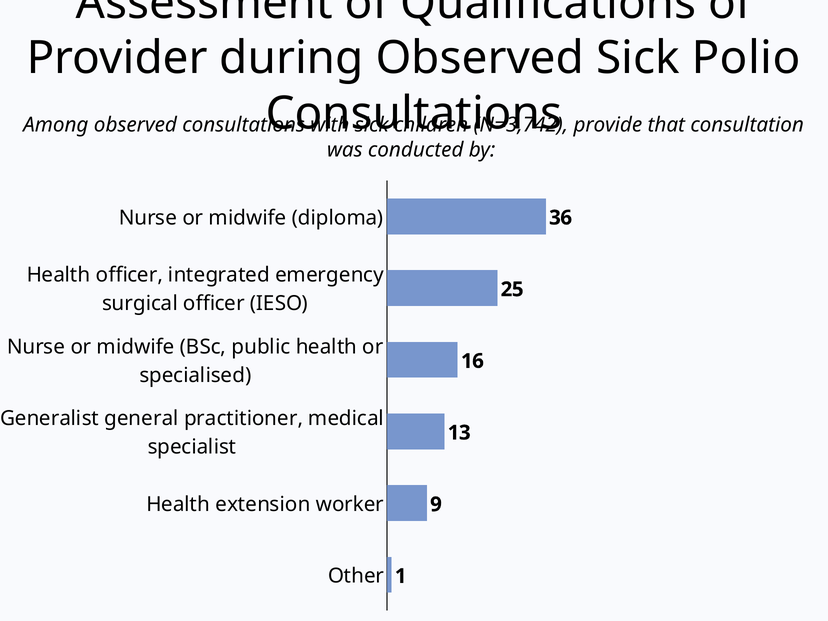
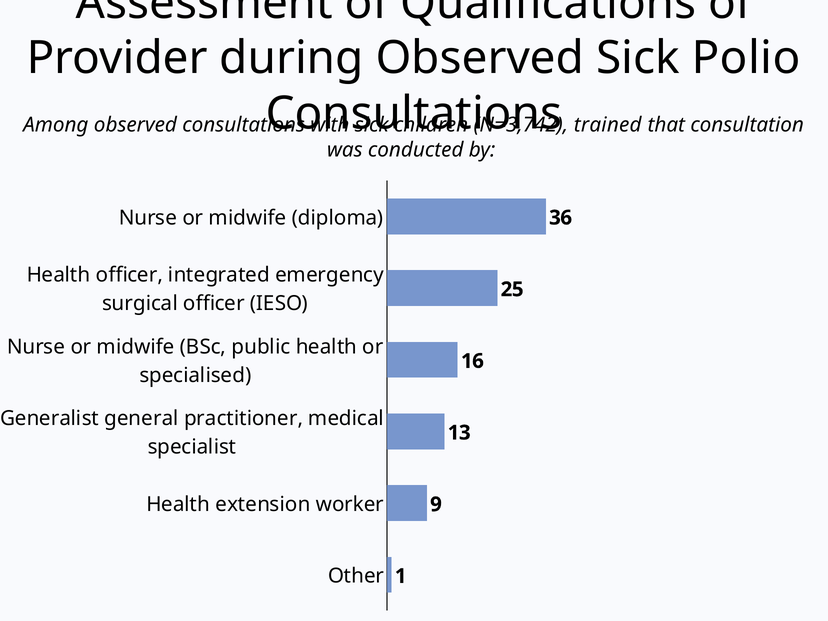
provide: provide -> trained
